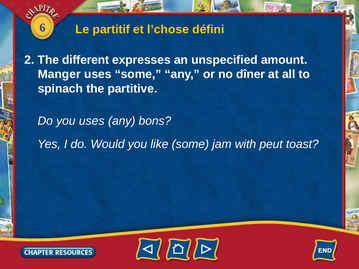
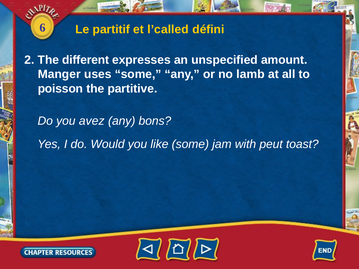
l’chose: l’chose -> l’called
dîner: dîner -> lamb
spinach: spinach -> poisson
you uses: uses -> avez
